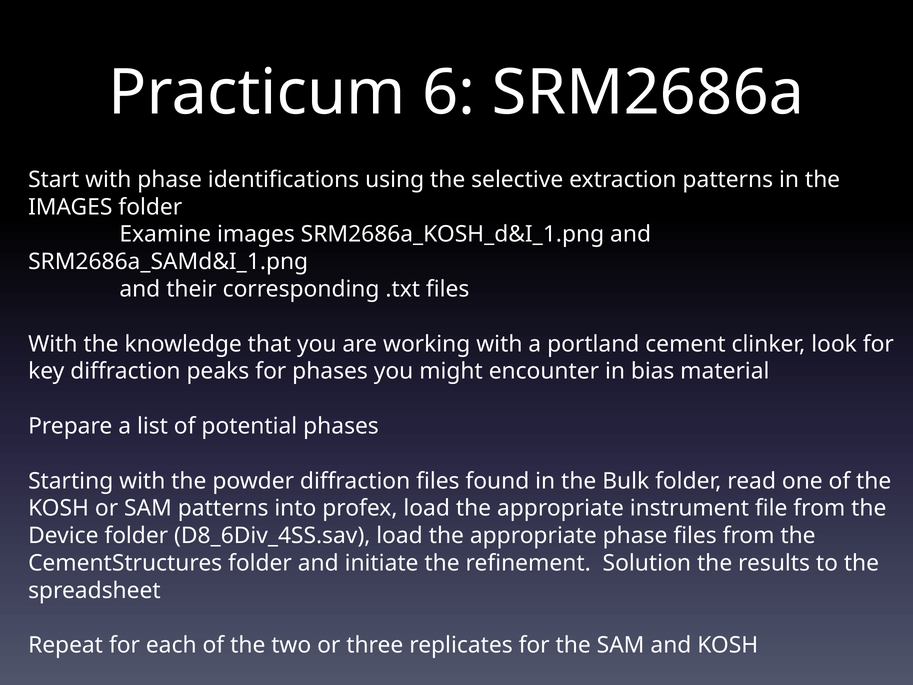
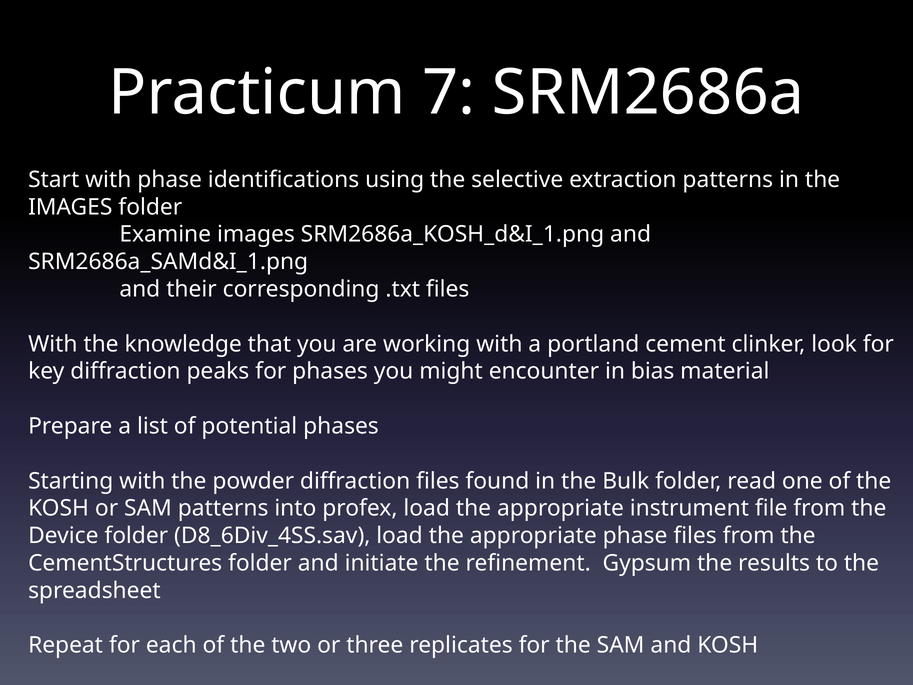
6: 6 -> 7
Solution: Solution -> Gypsum
